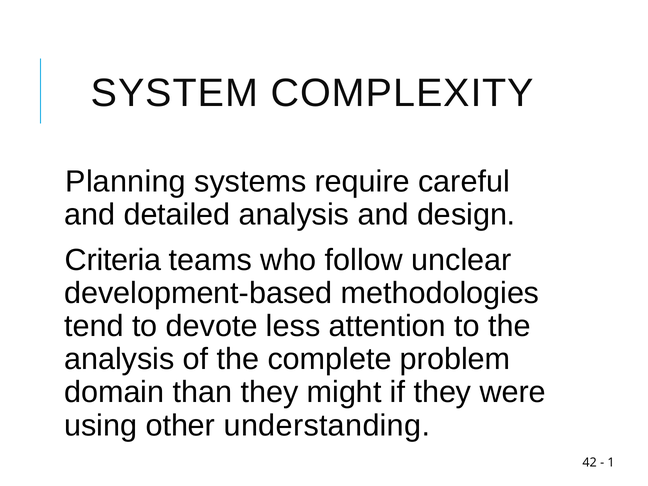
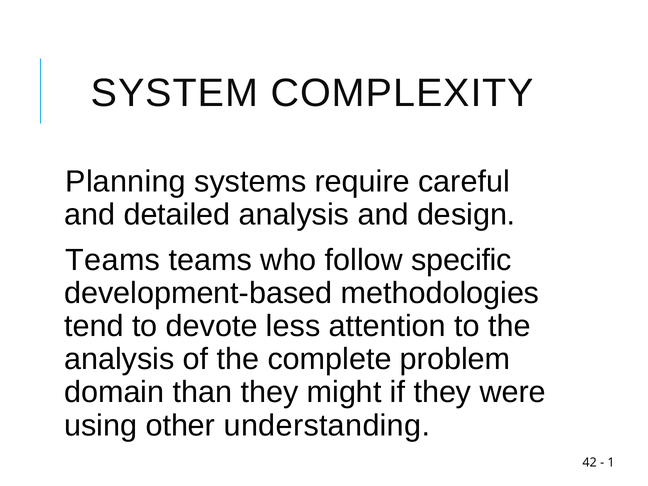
Criteria at (113, 260): Criteria -> Teams
unclear: unclear -> specific
